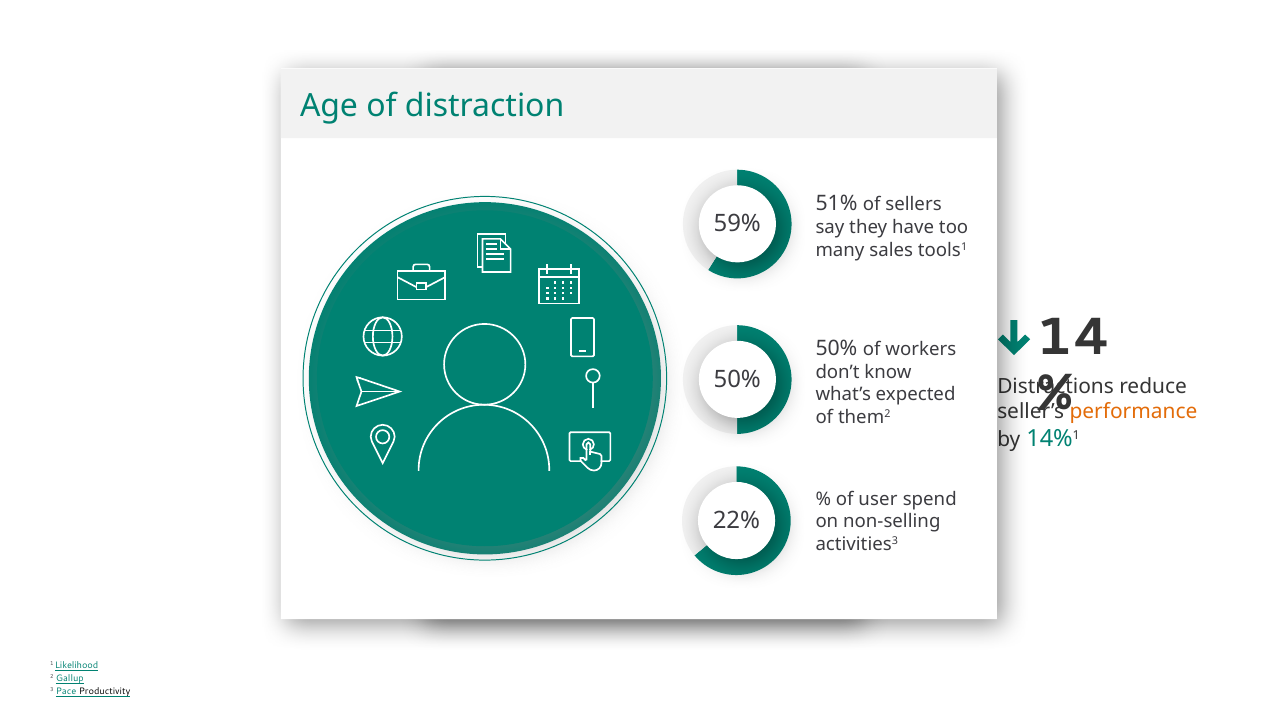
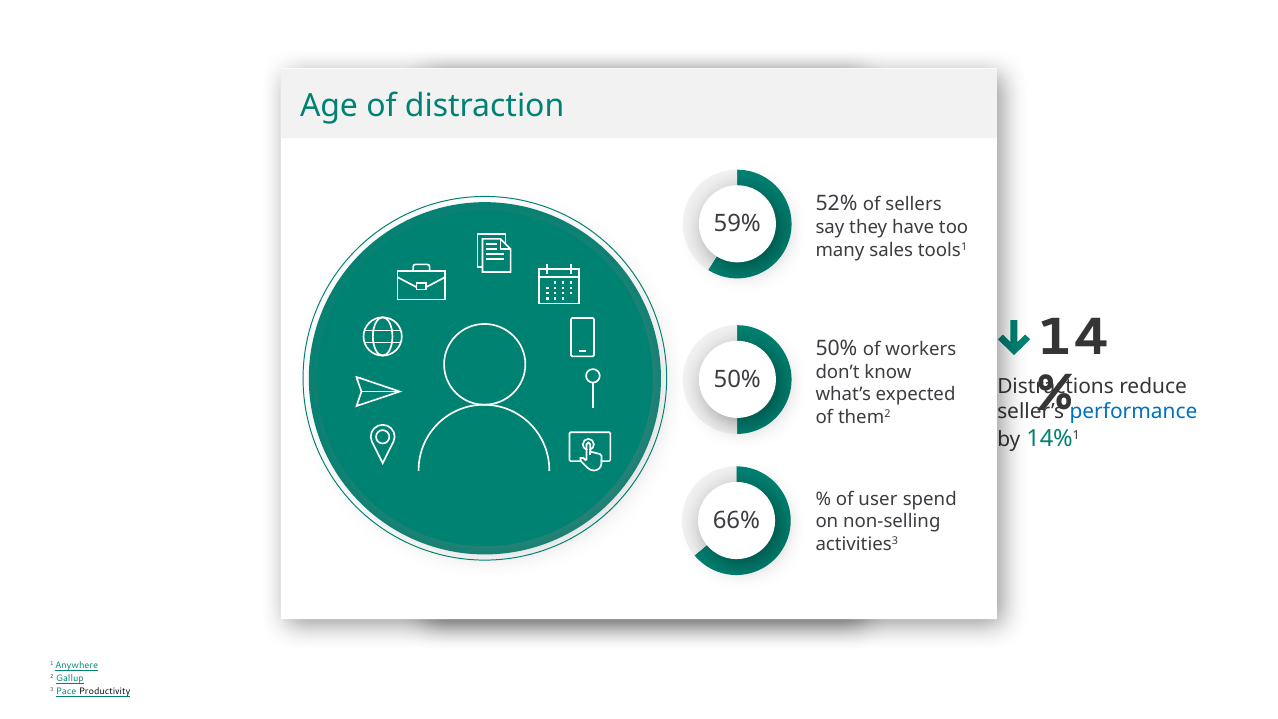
51%: 51% -> 52%
performance colour: orange -> blue
22%: 22% -> 66%
Likelihood: Likelihood -> Anywhere
